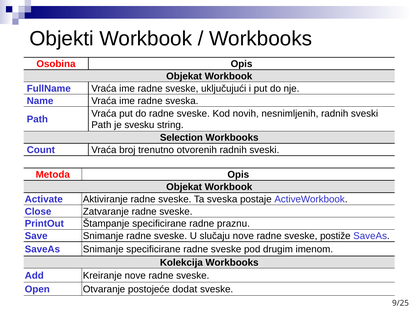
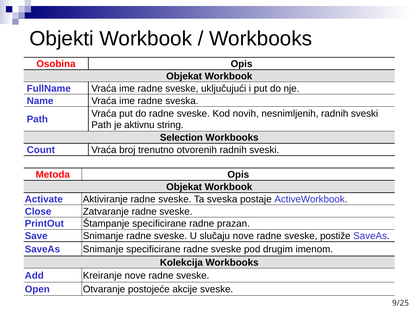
svesku: svesku -> aktivnu
praznu: praznu -> prazan
dodat: dodat -> akcije
